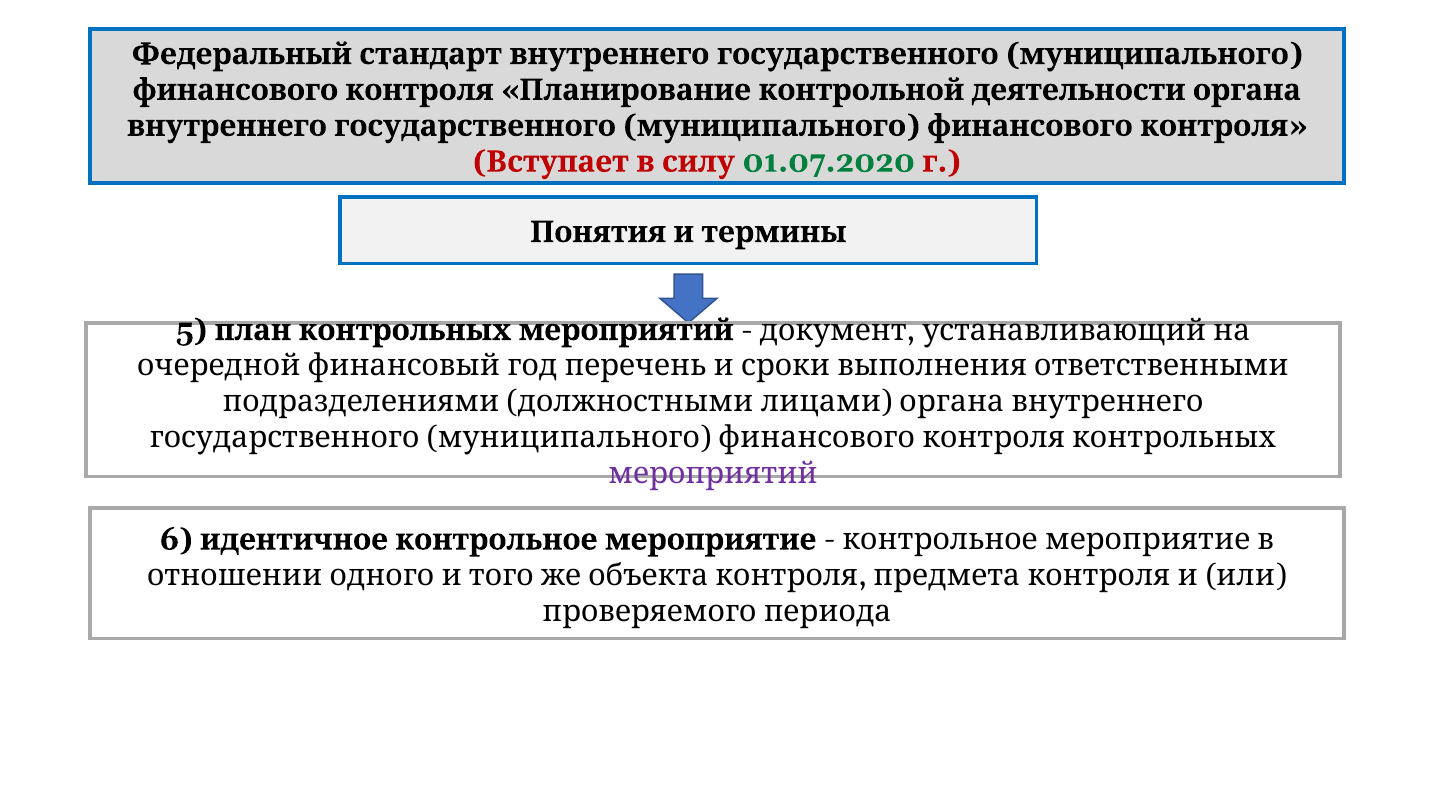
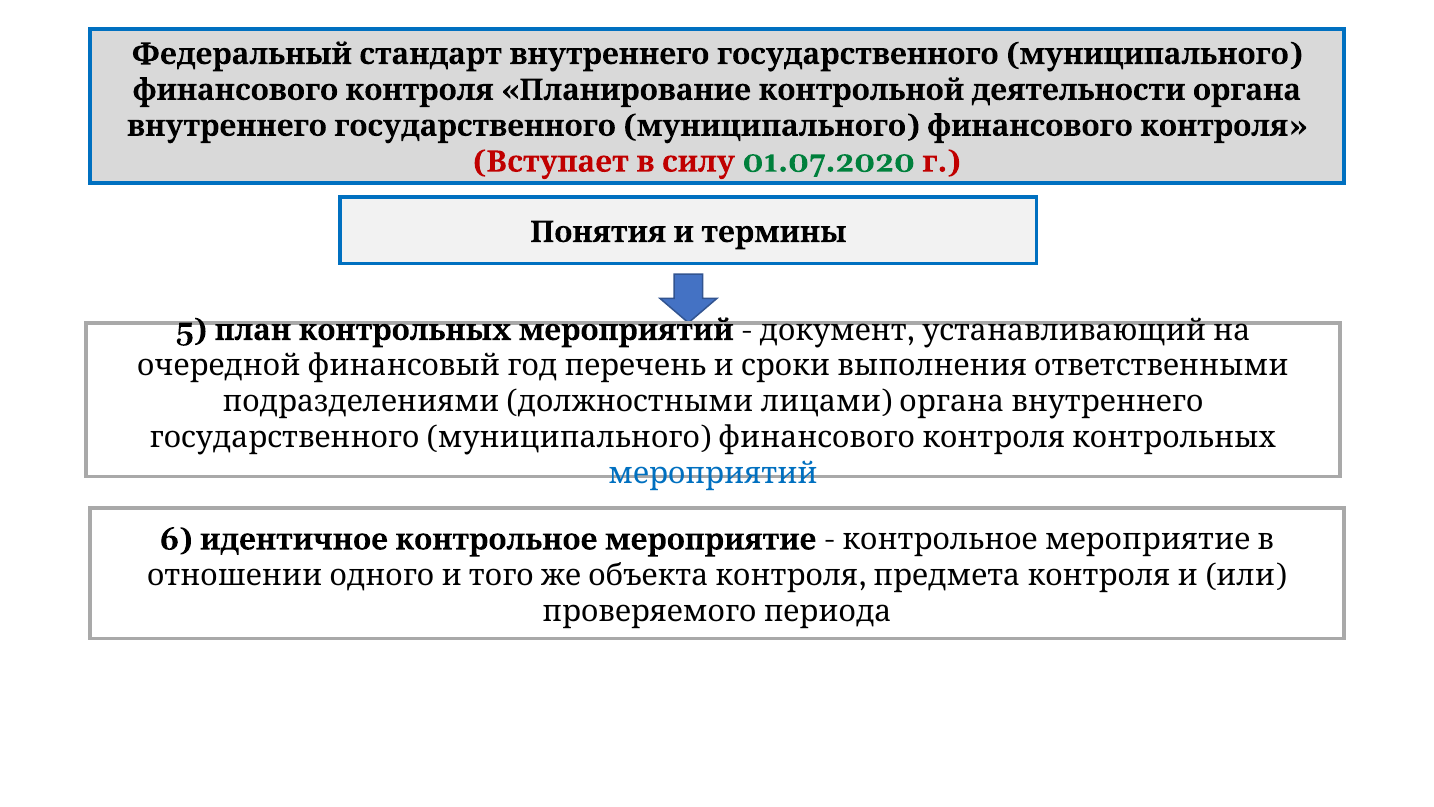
мероприятий at (713, 474) colour: purple -> blue
